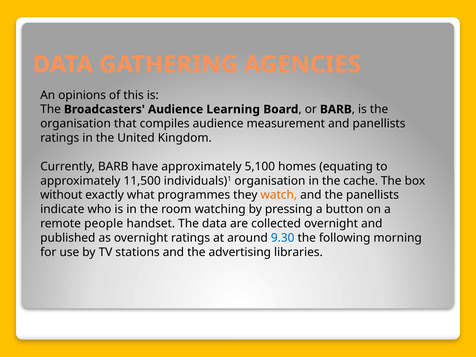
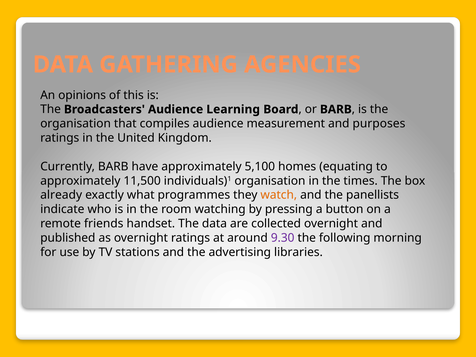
and panellists: panellists -> purposes
cache: cache -> times
without: without -> already
people: people -> friends
9.30 colour: blue -> purple
